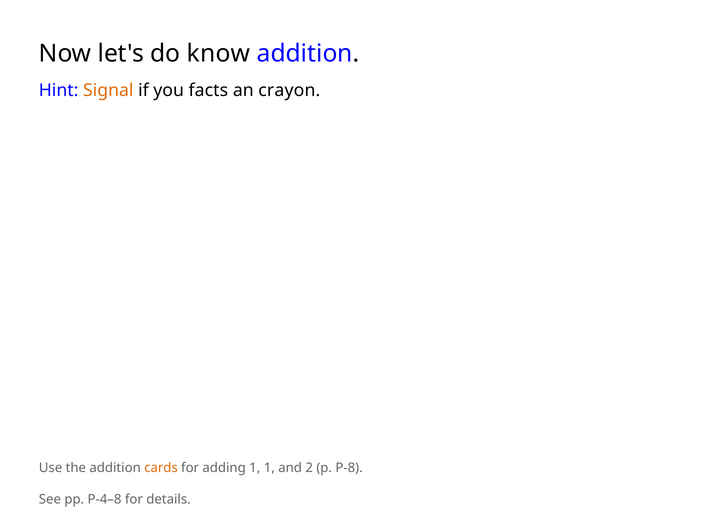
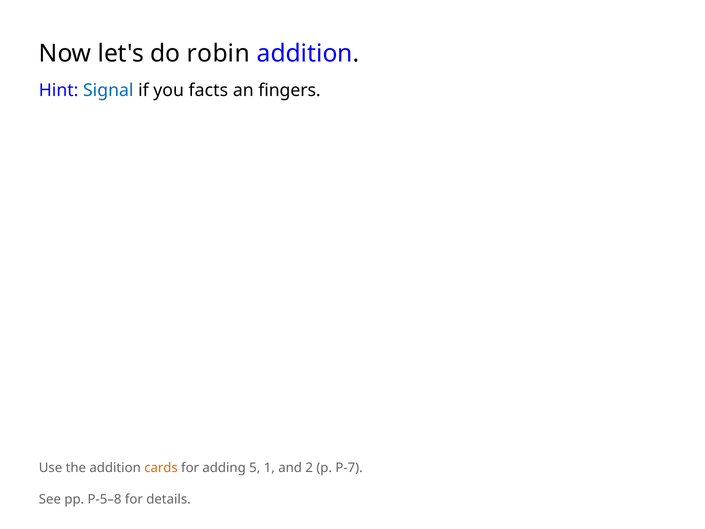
know: know -> robin
Signal colour: orange -> blue
crayon: crayon -> fingers
adding 1: 1 -> 5
P-8: P-8 -> P-7
P-4–8: P-4–8 -> P-5–8
